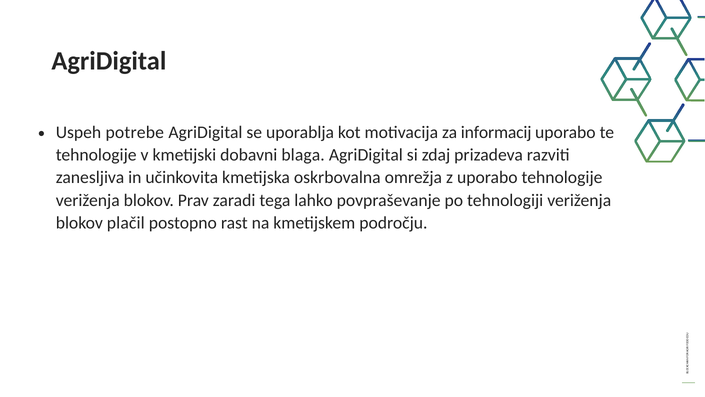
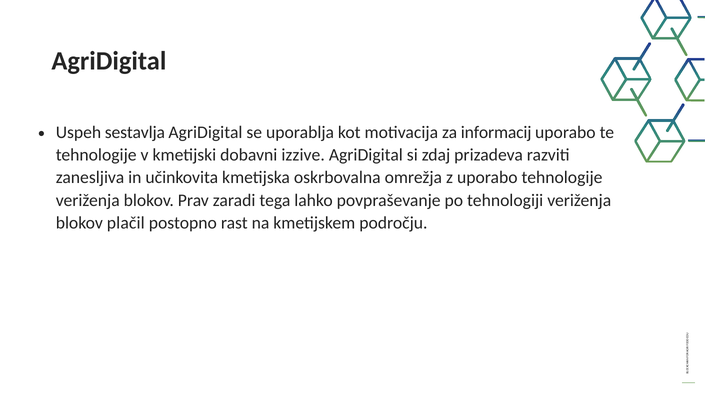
potrebe: potrebe -> sestavlja
blaga: blaga -> izzive
